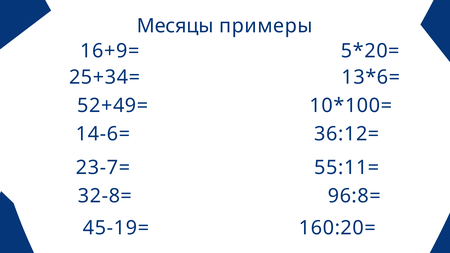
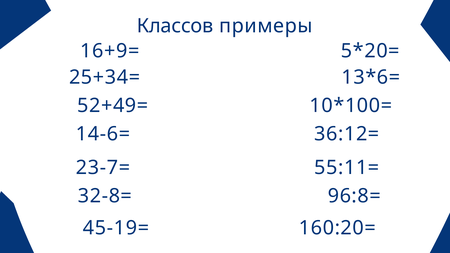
Месяцы: Месяцы -> Классов
